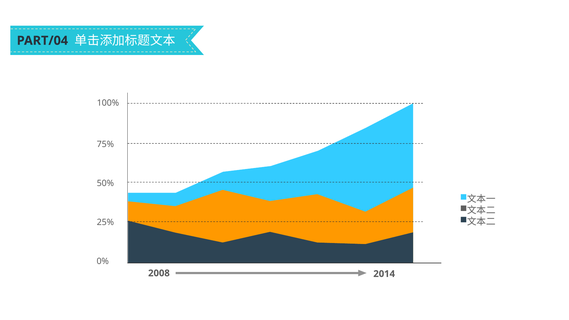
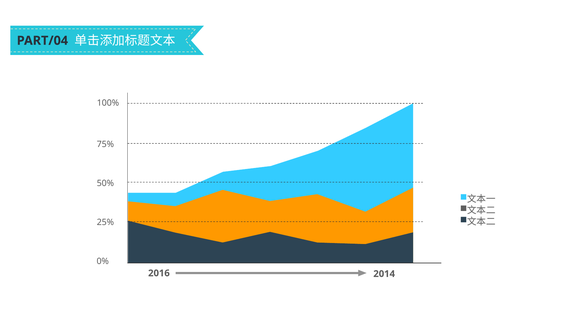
2008: 2008 -> 2016
